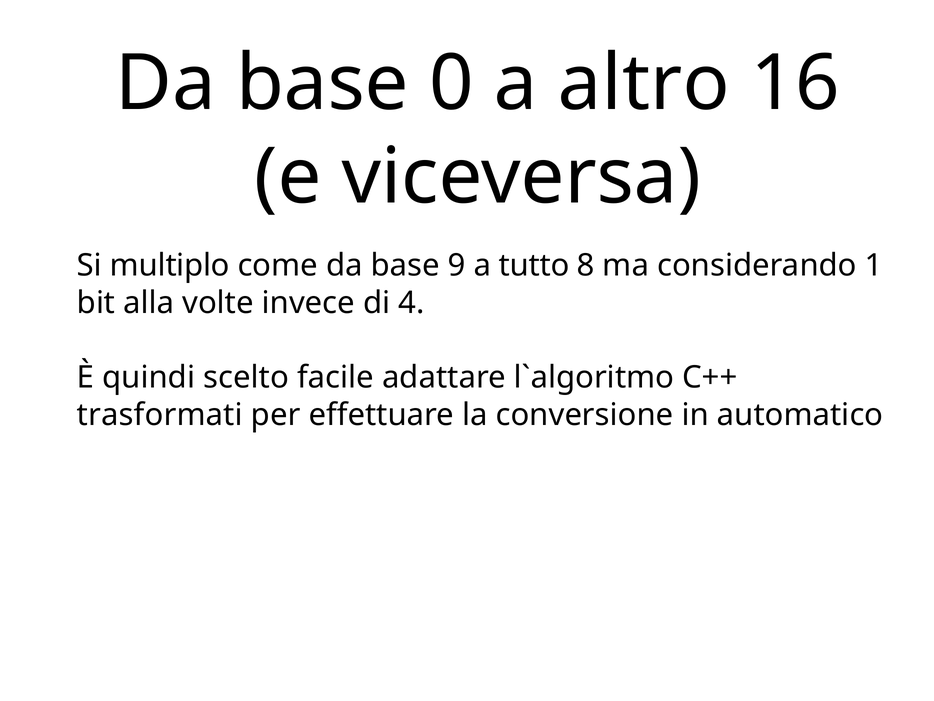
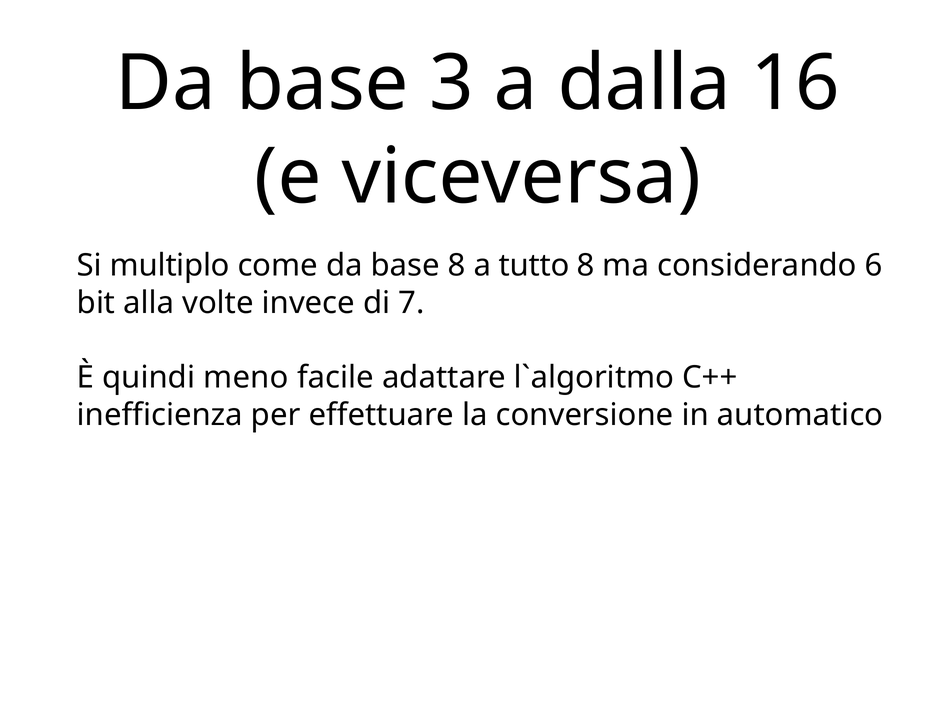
0: 0 -> 3
altro: altro -> dalla
base 9: 9 -> 8
1: 1 -> 6
4: 4 -> 7
scelto: scelto -> meno
trasformati: trasformati -> inefficienza
